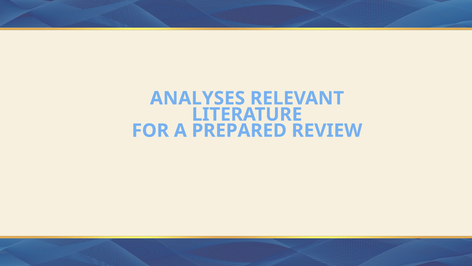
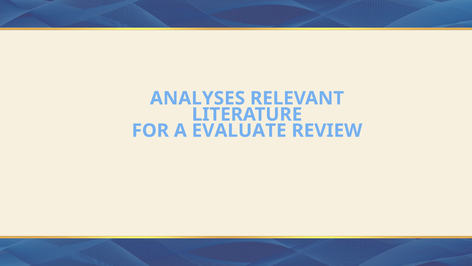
PREPARED: PREPARED -> EVALUATE
